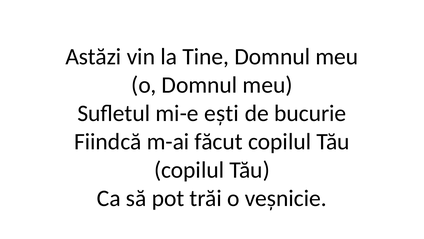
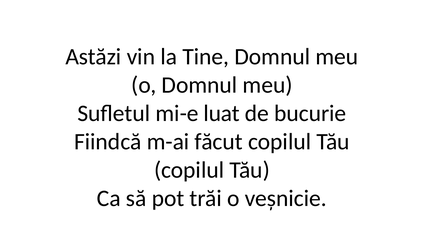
ești: ești -> luat
